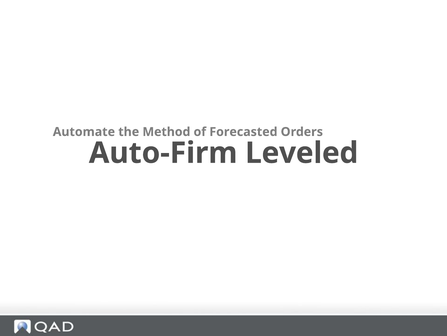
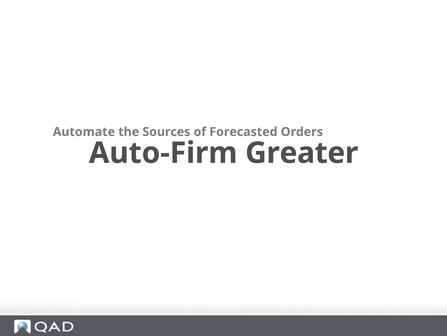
Method: Method -> Sources
Leveled: Leveled -> Greater
